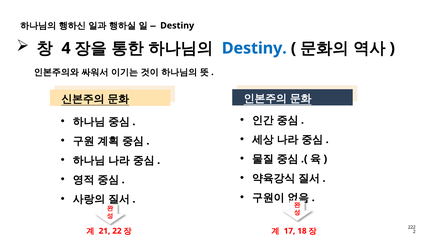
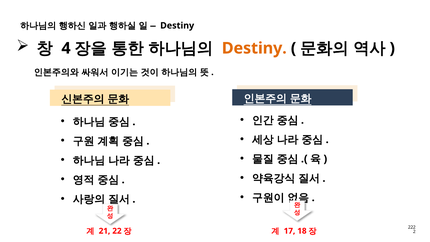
Destiny at (254, 48) colour: blue -> orange
